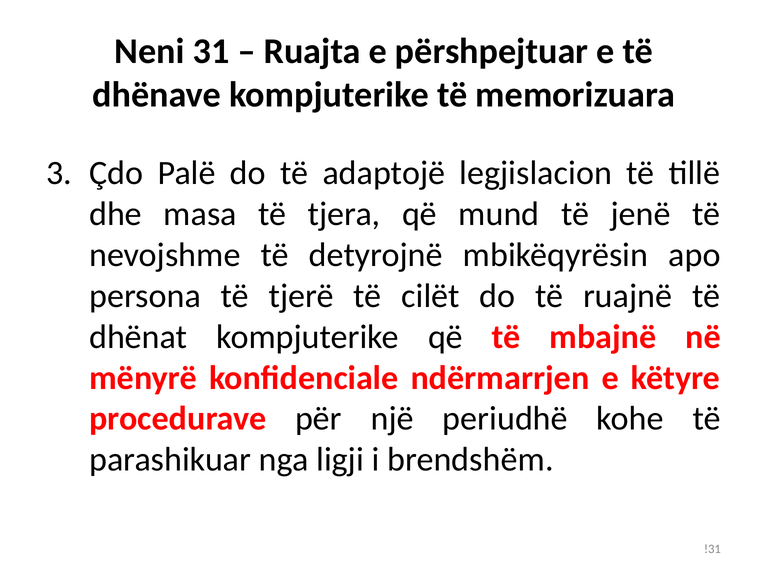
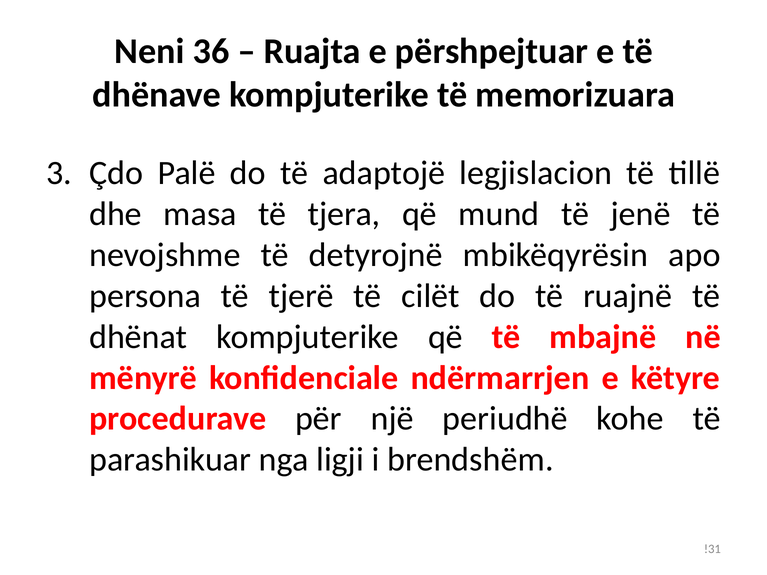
31: 31 -> 36
